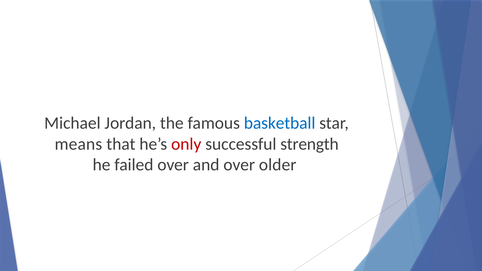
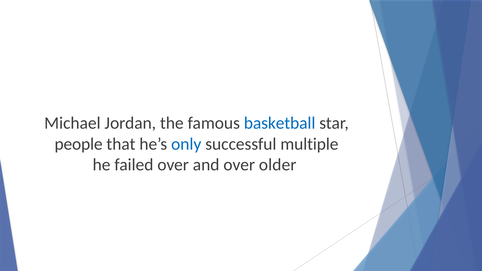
means: means -> people
only colour: red -> blue
strength: strength -> multiple
